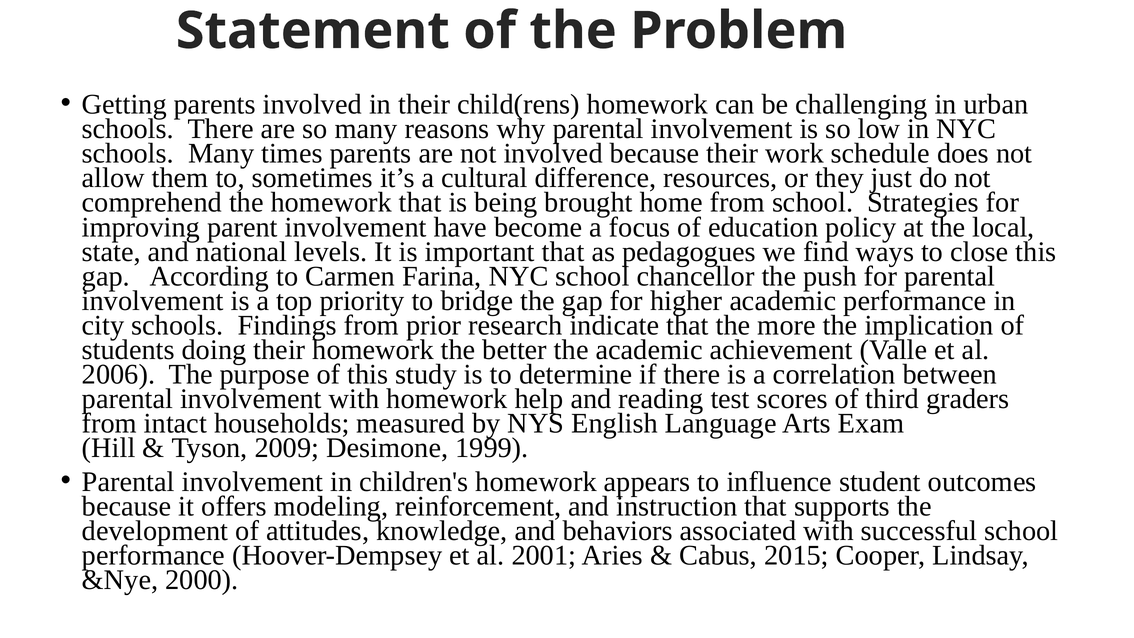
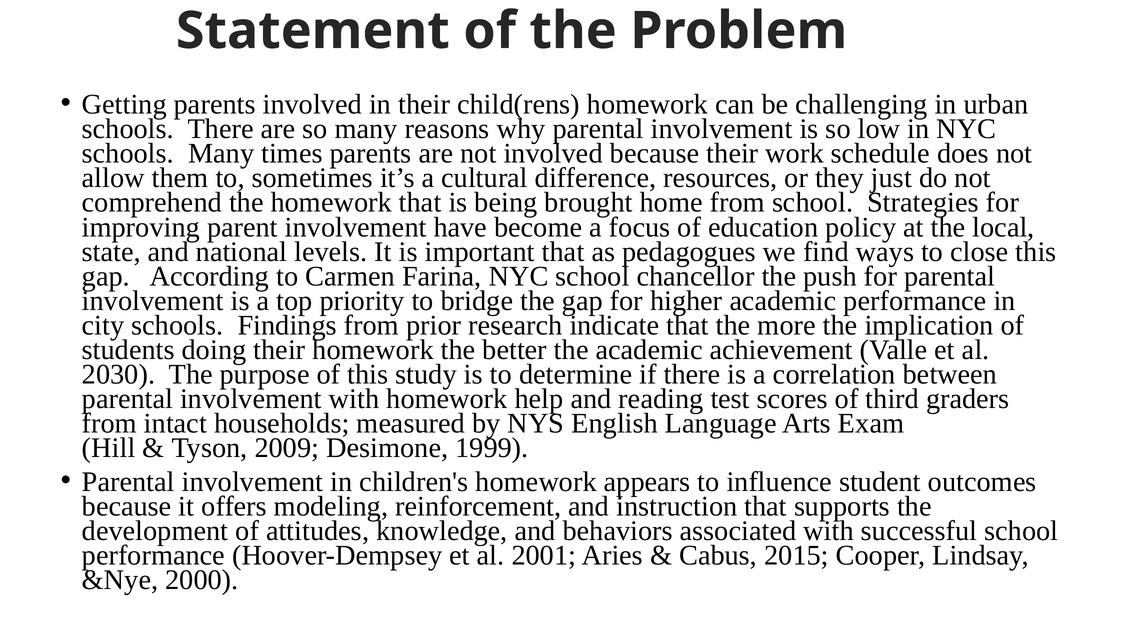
2006: 2006 -> 2030
